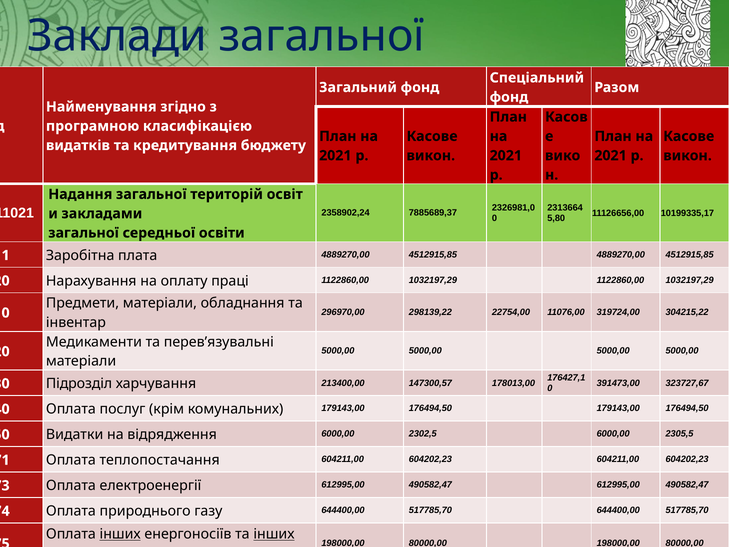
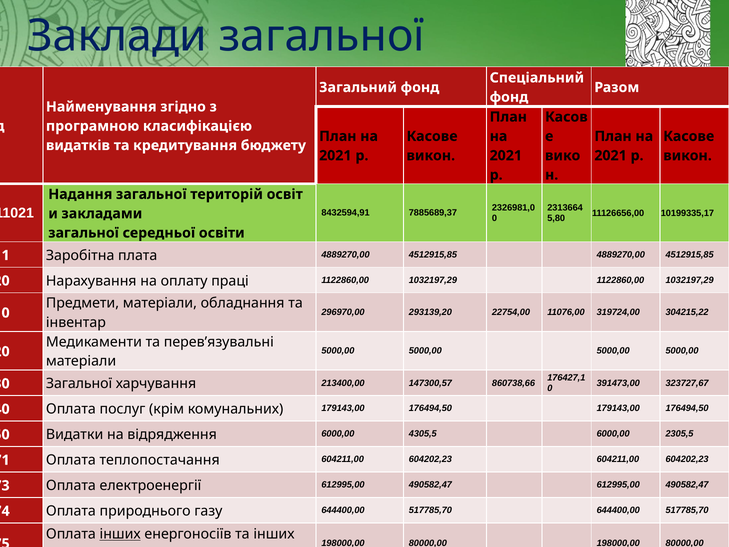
2358902,24: 2358902,24 -> 8432594,91
298139,22: 298139,22 -> 293139,20
Підрозділ at (79, 383): Підрозділ -> Загальної
178013,00: 178013,00 -> 860738,66
2302,5: 2302,5 -> 4305,5
інших at (274, 534) underline: present -> none
